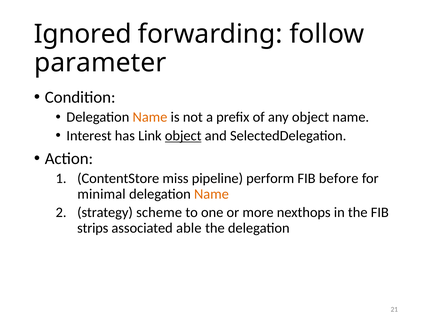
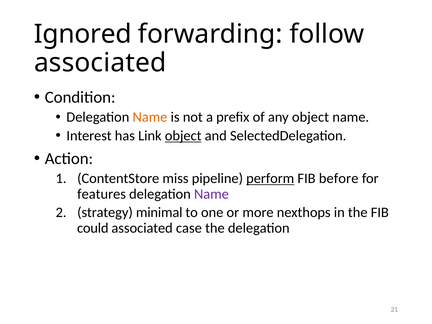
parameter at (100, 63): parameter -> associated
perform underline: none -> present
minimal: minimal -> features
Name at (211, 194) colour: orange -> purple
scheme: scheme -> minimal
strips: strips -> could
able: able -> case
